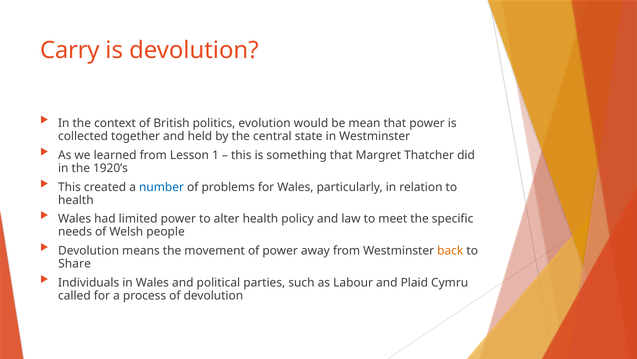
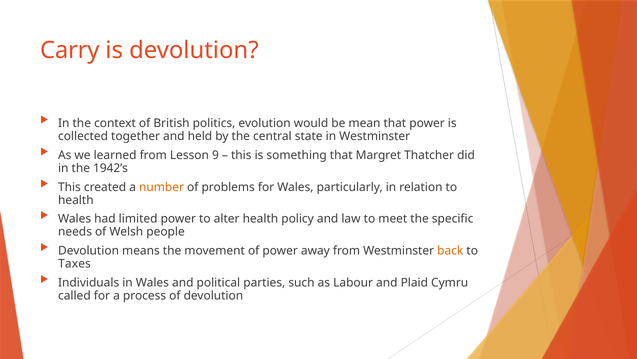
1: 1 -> 9
1920’s: 1920’s -> 1942’s
number colour: blue -> orange
Share: Share -> Taxes
